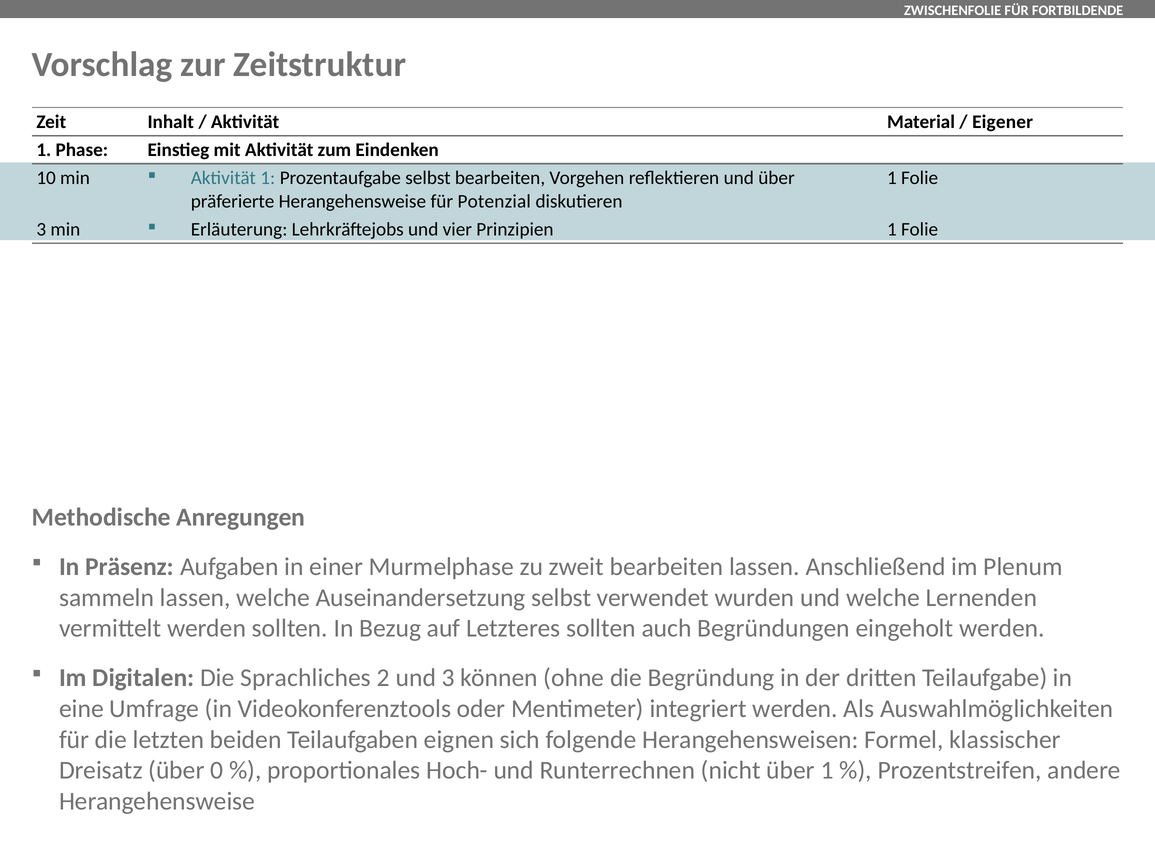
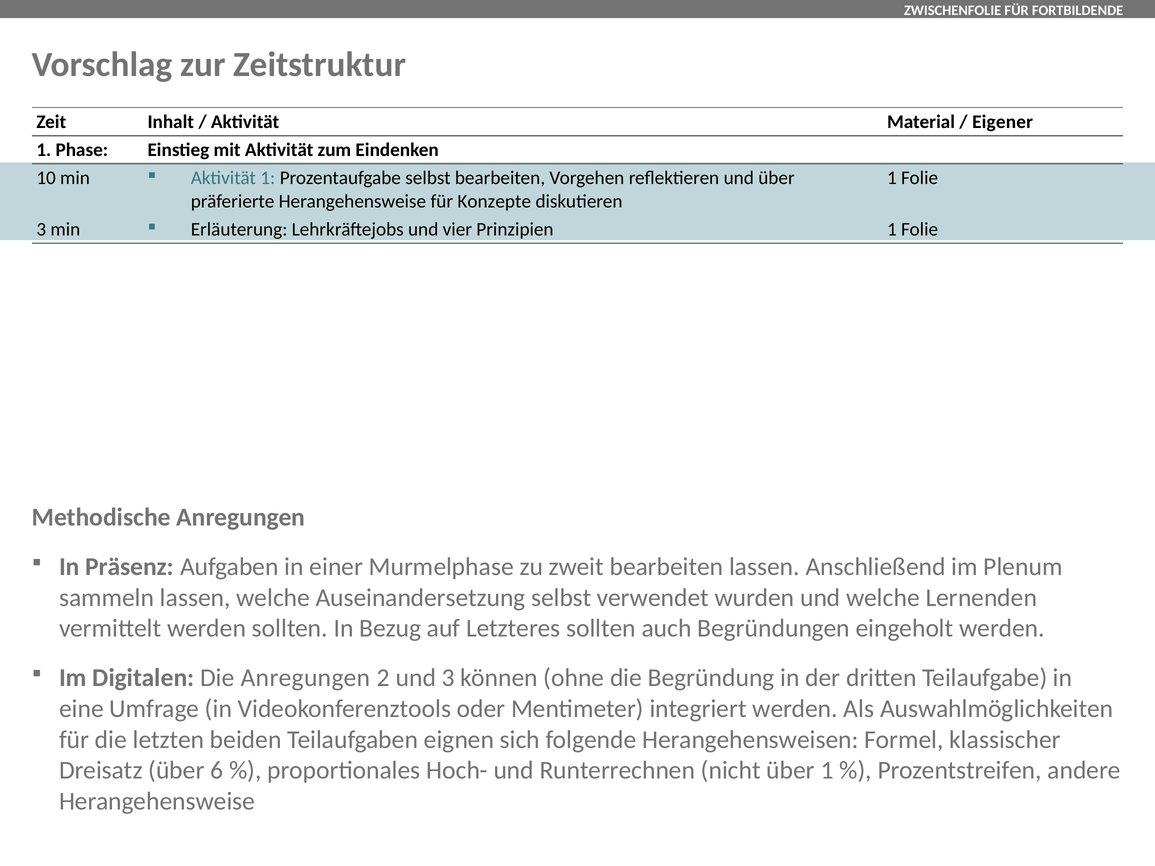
Potenzial: Potenzial -> Konzepte
Die Sprachliches: Sprachliches -> Anregungen
0: 0 -> 6
